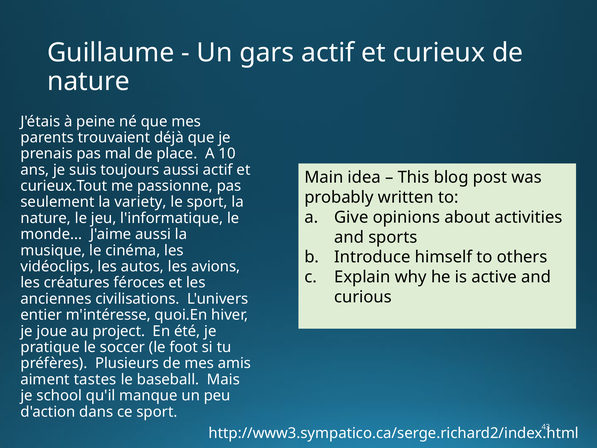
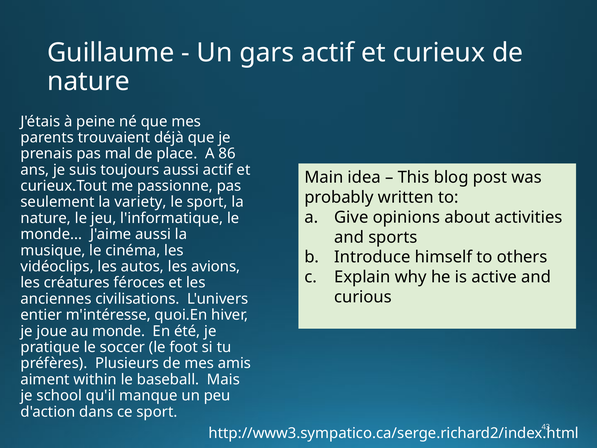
10: 10 -> 86
au project: project -> monde
tastes: tastes -> within
